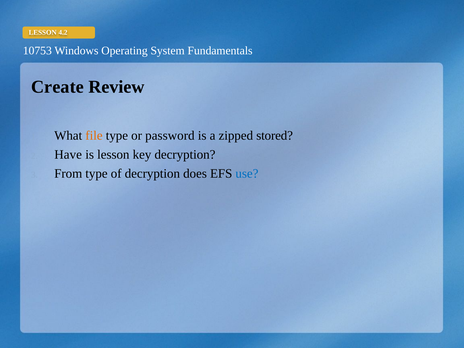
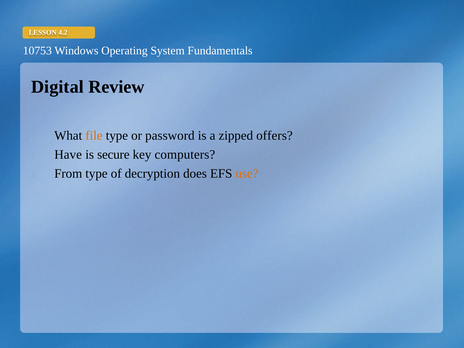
Create: Create -> Digital
stored: stored -> offers
is lesson: lesson -> secure
key decryption: decryption -> computers
use colour: blue -> orange
